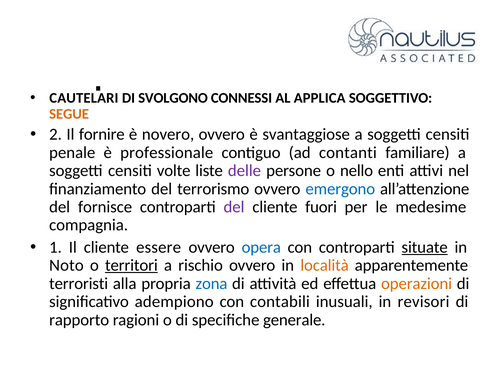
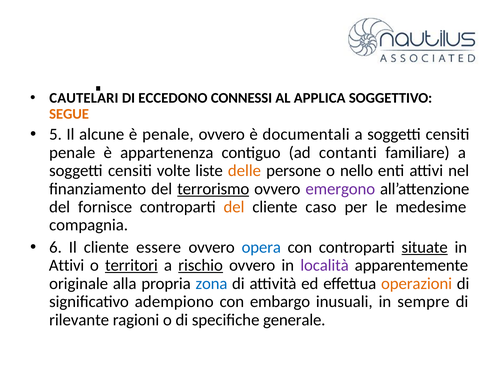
SVOLGONO: SVOLGONO -> ECCEDONO
2: 2 -> 5
fornire: fornire -> alcune
è novero: novero -> penale
svantaggiose: svantaggiose -> documentali
professionale: professionale -> appartenenza
delle colour: purple -> orange
terrorismo underline: none -> present
emergono colour: blue -> purple
del at (234, 207) colour: purple -> orange
fuori: fuori -> caso
1: 1 -> 6
Noto at (66, 265): Noto -> Attivi
rischio underline: none -> present
località colour: orange -> purple
terroristi: terroristi -> originale
contabili: contabili -> embargo
revisori: revisori -> sempre
rapporto: rapporto -> rilevante
